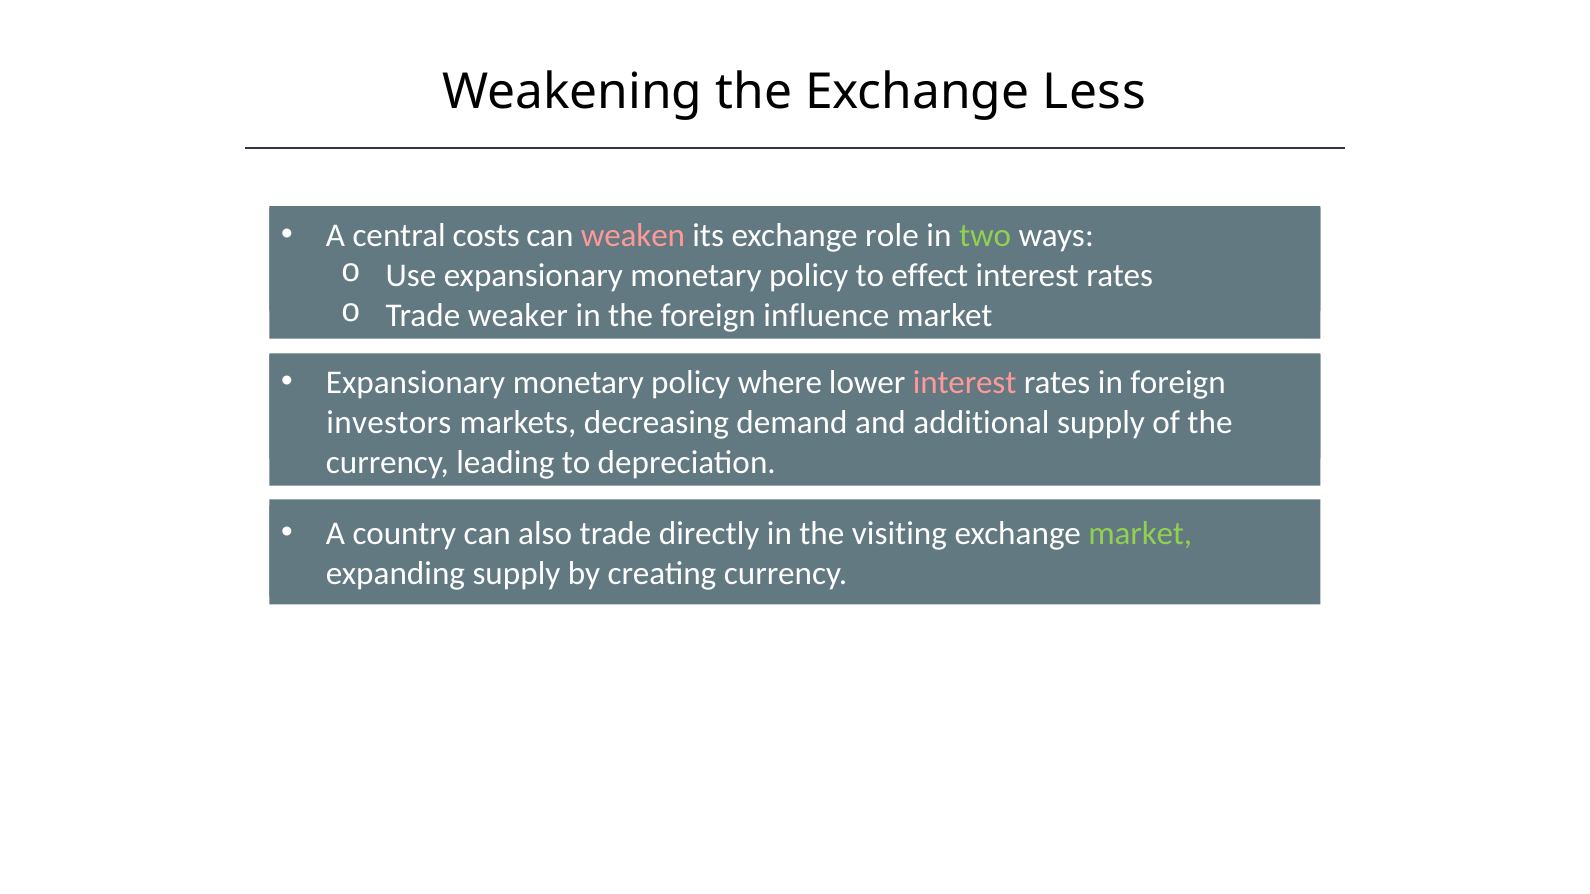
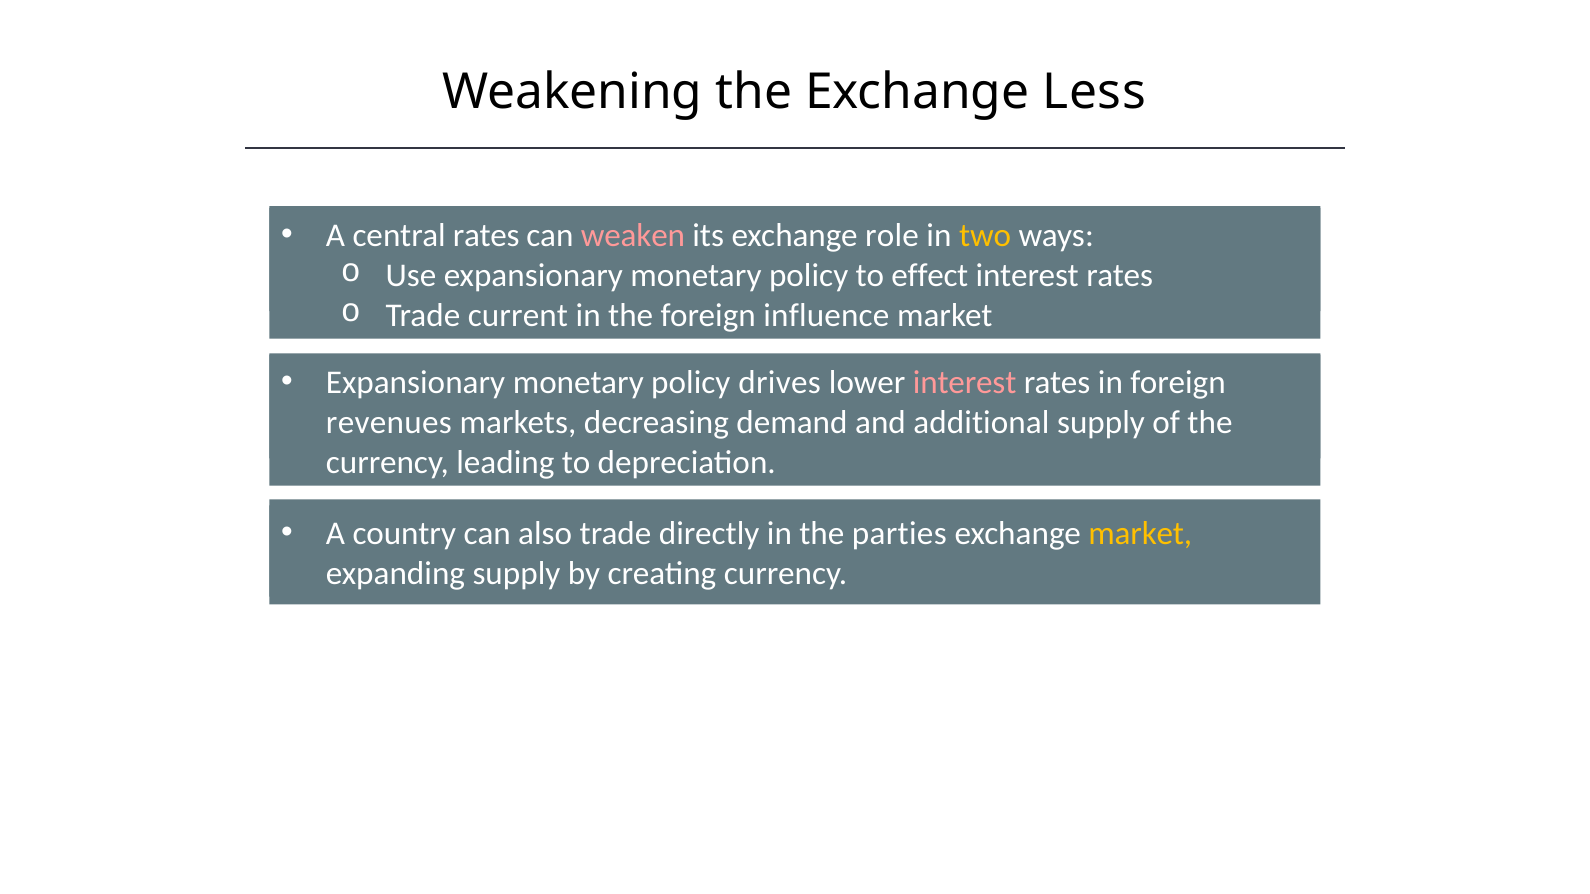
central costs: costs -> rates
two colour: light green -> yellow
weaker: weaker -> current
where: where -> drives
investors: investors -> revenues
visiting: visiting -> parties
market at (1140, 534) colour: light green -> yellow
